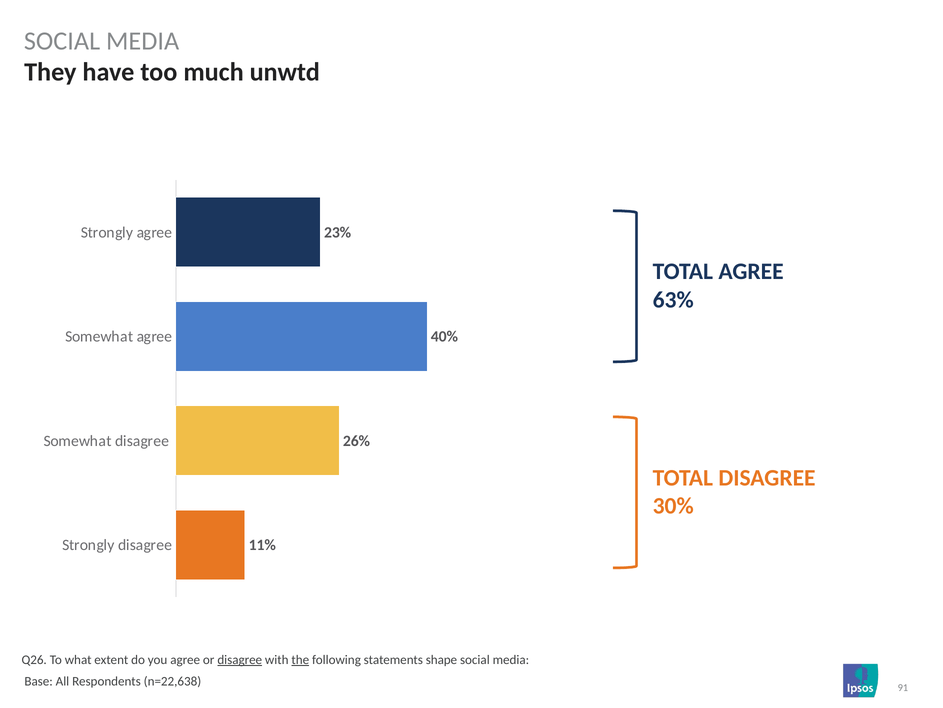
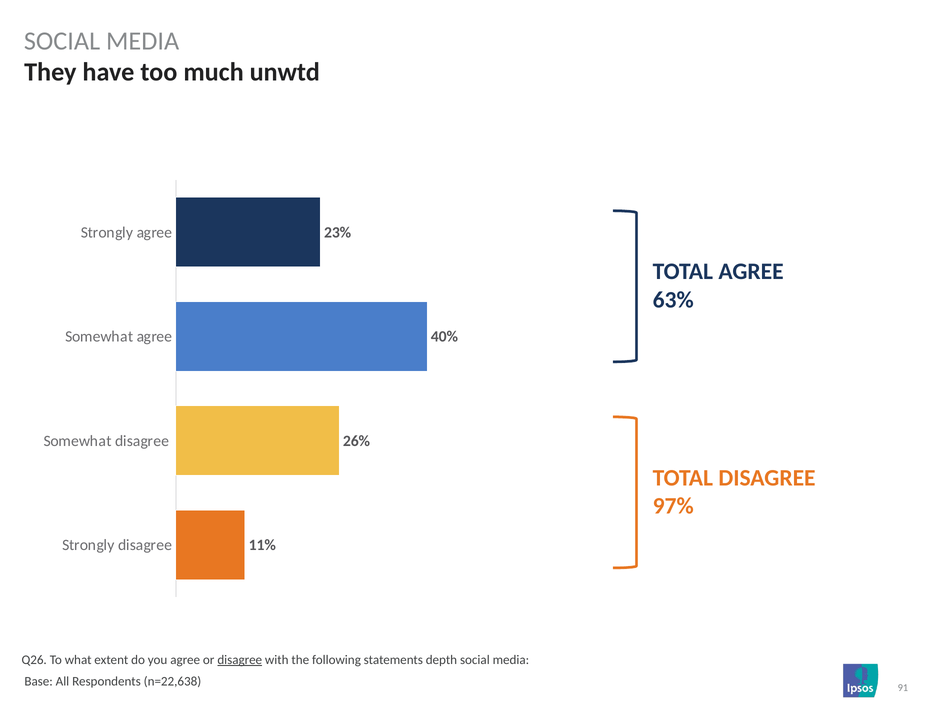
30%: 30% -> 97%
the underline: present -> none
shape: shape -> depth
